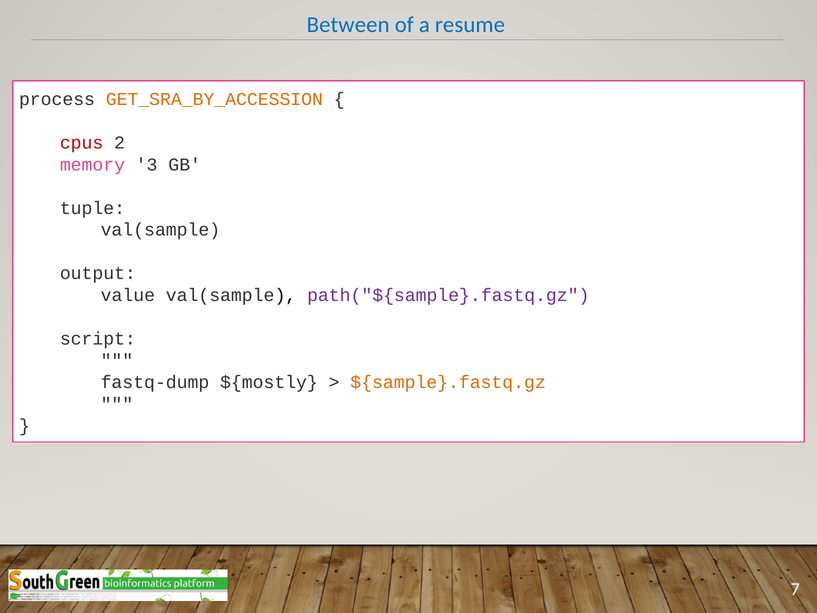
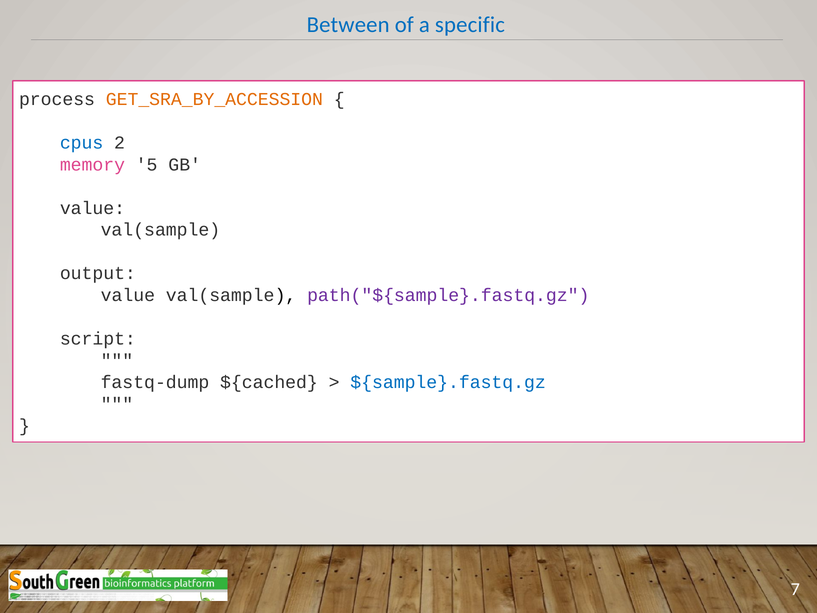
resume: resume -> specific
cpus colour: red -> blue
3: 3 -> 5
tuple at (92, 208): tuple -> value
${mostly: ${mostly -> ${cached
${sample}.fastq.gz colour: orange -> blue
